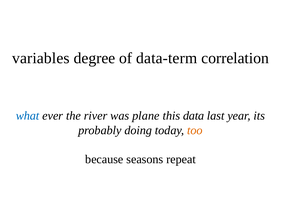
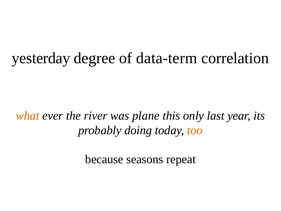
variables: variables -> yesterday
what colour: blue -> orange
data: data -> only
